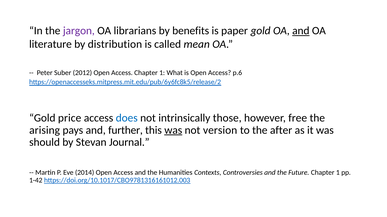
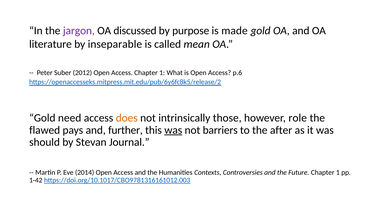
librarians: librarians -> discussed
benefits: benefits -> purpose
paper: paper -> made
and at (301, 31) underline: present -> none
distribution: distribution -> inseparable
price: price -> need
does colour: blue -> orange
free: free -> role
arising: arising -> flawed
version: version -> barriers
